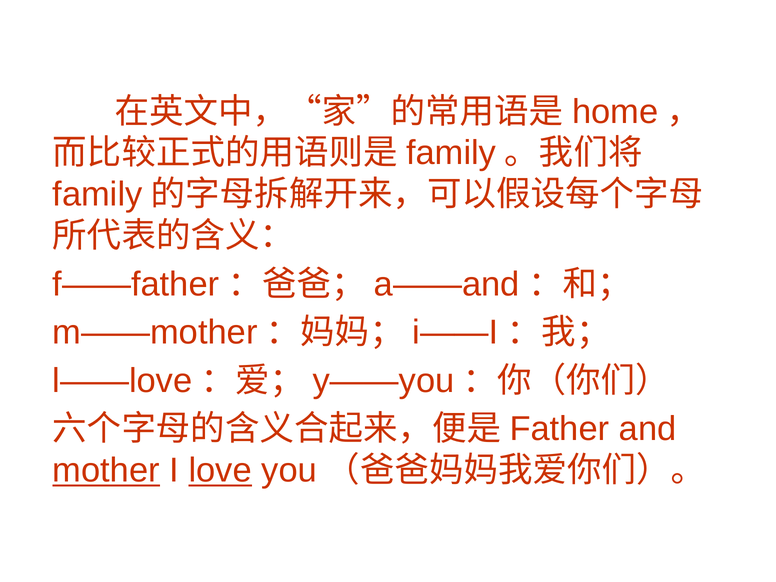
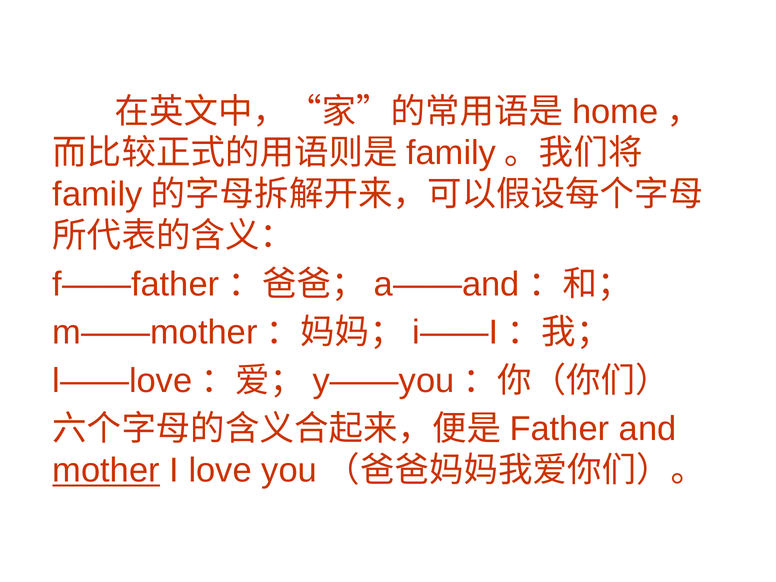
love underline: present -> none
